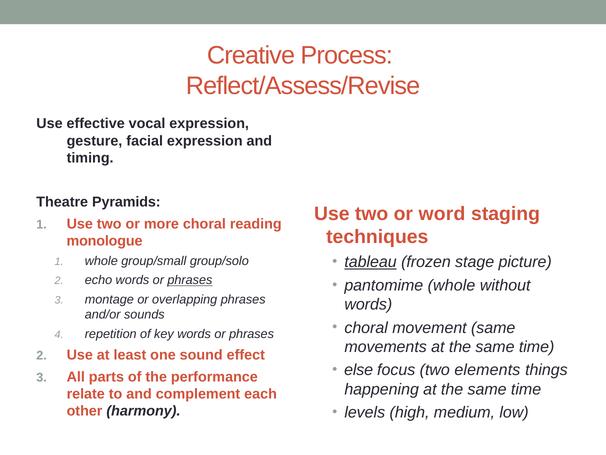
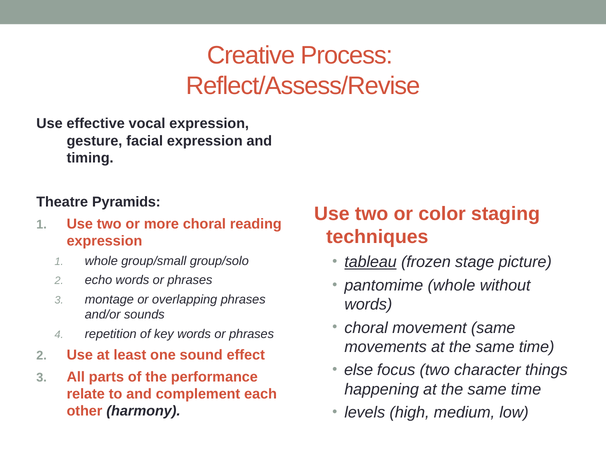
word: word -> color
monologue at (105, 241): monologue -> expression
phrases at (190, 280) underline: present -> none
elements: elements -> character
